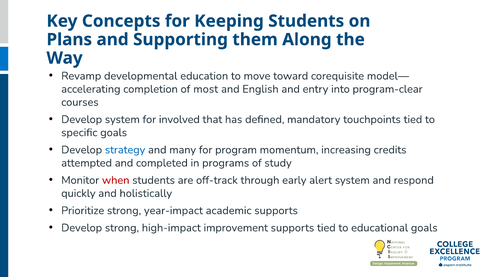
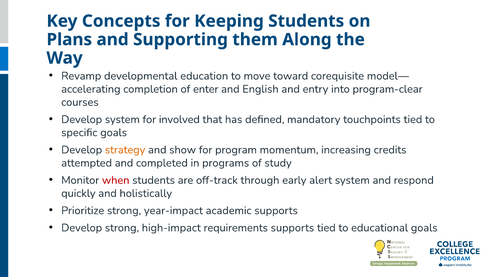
most: most -> enter
strategy colour: blue -> orange
many: many -> show
improvement: improvement -> requirements
